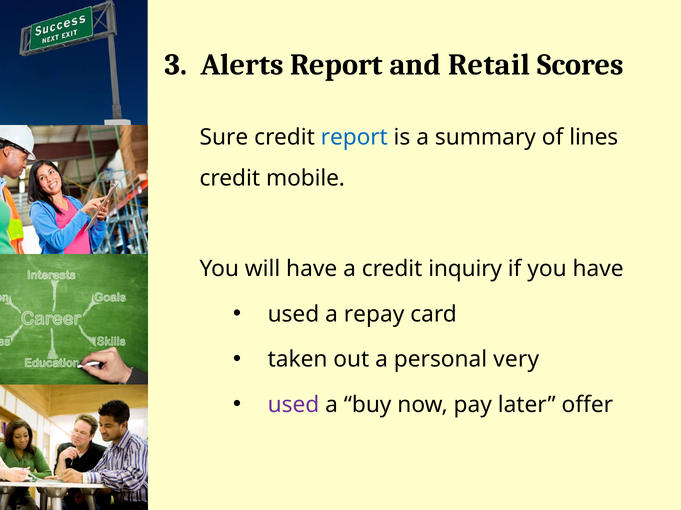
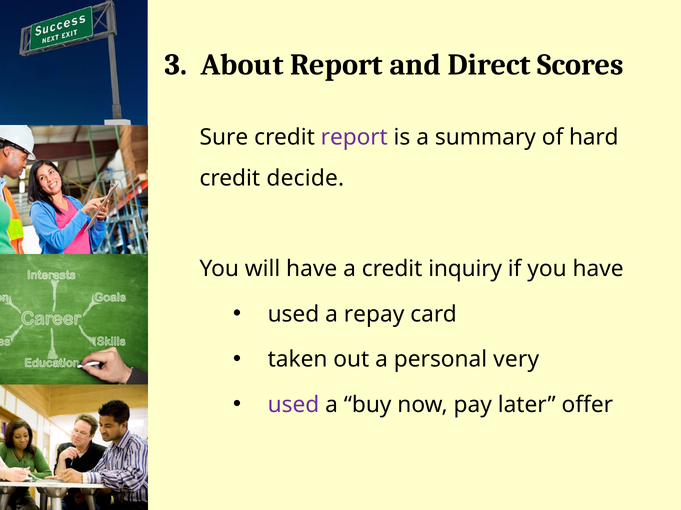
Alerts: Alerts -> About
Retail: Retail -> Direct
report at (354, 137) colour: blue -> purple
lines: lines -> hard
mobile: mobile -> decide
